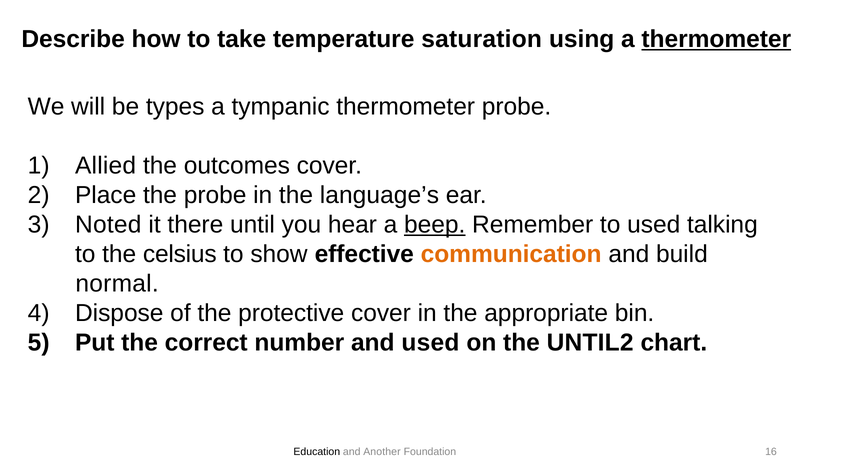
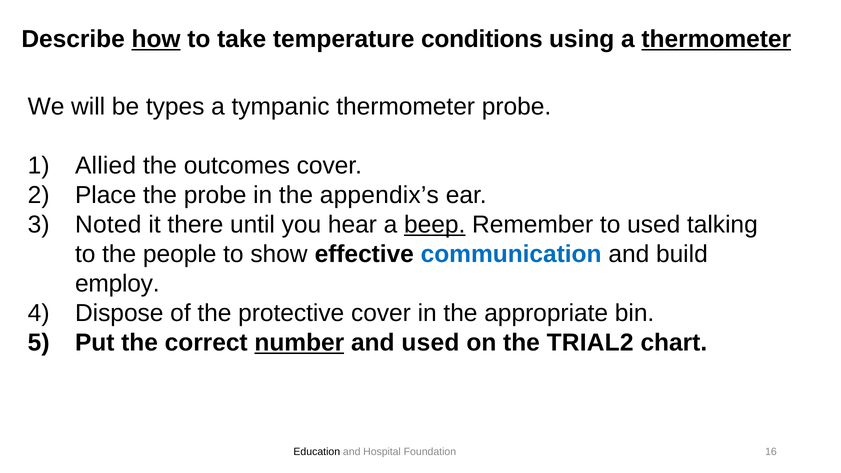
how underline: none -> present
saturation: saturation -> conditions
language’s: language’s -> appendix’s
celsius: celsius -> people
communication colour: orange -> blue
normal: normal -> employ
number underline: none -> present
UNTIL2: UNTIL2 -> TRIAL2
Another: Another -> Hospital
